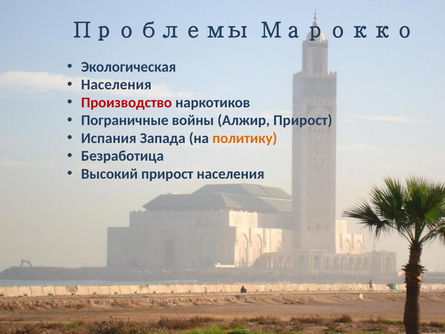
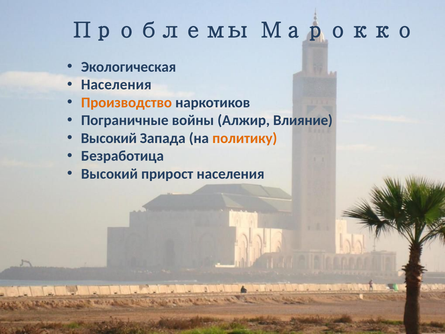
Производство colour: red -> orange
Алжир Прирост: Прирост -> Влияние
Испания at (109, 138): Испания -> Высокий
